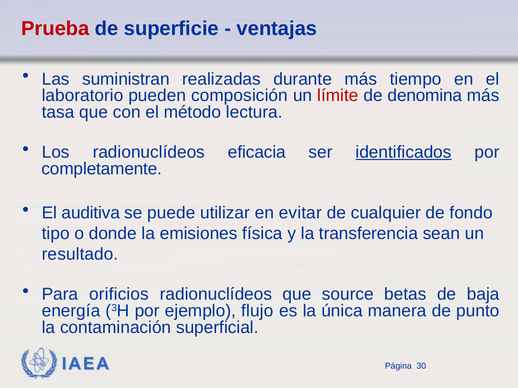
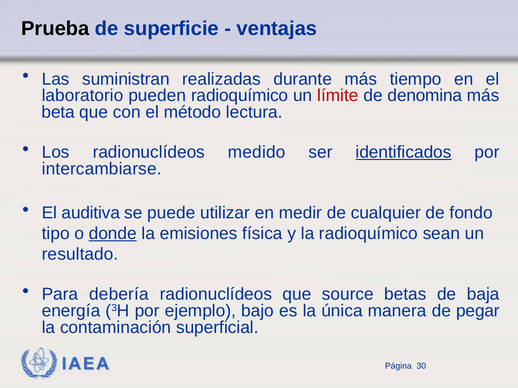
Prueba colour: red -> black
pueden composición: composición -> radioquímico
tasa: tasa -> beta
eficacia: eficacia -> medido
completamente: completamente -> intercambiarse
evitar: evitar -> medir
donde underline: none -> present
la transferencia: transferencia -> radioquímico
orificios: orificios -> debería
flujo: flujo -> bajo
punto: punto -> pegar
